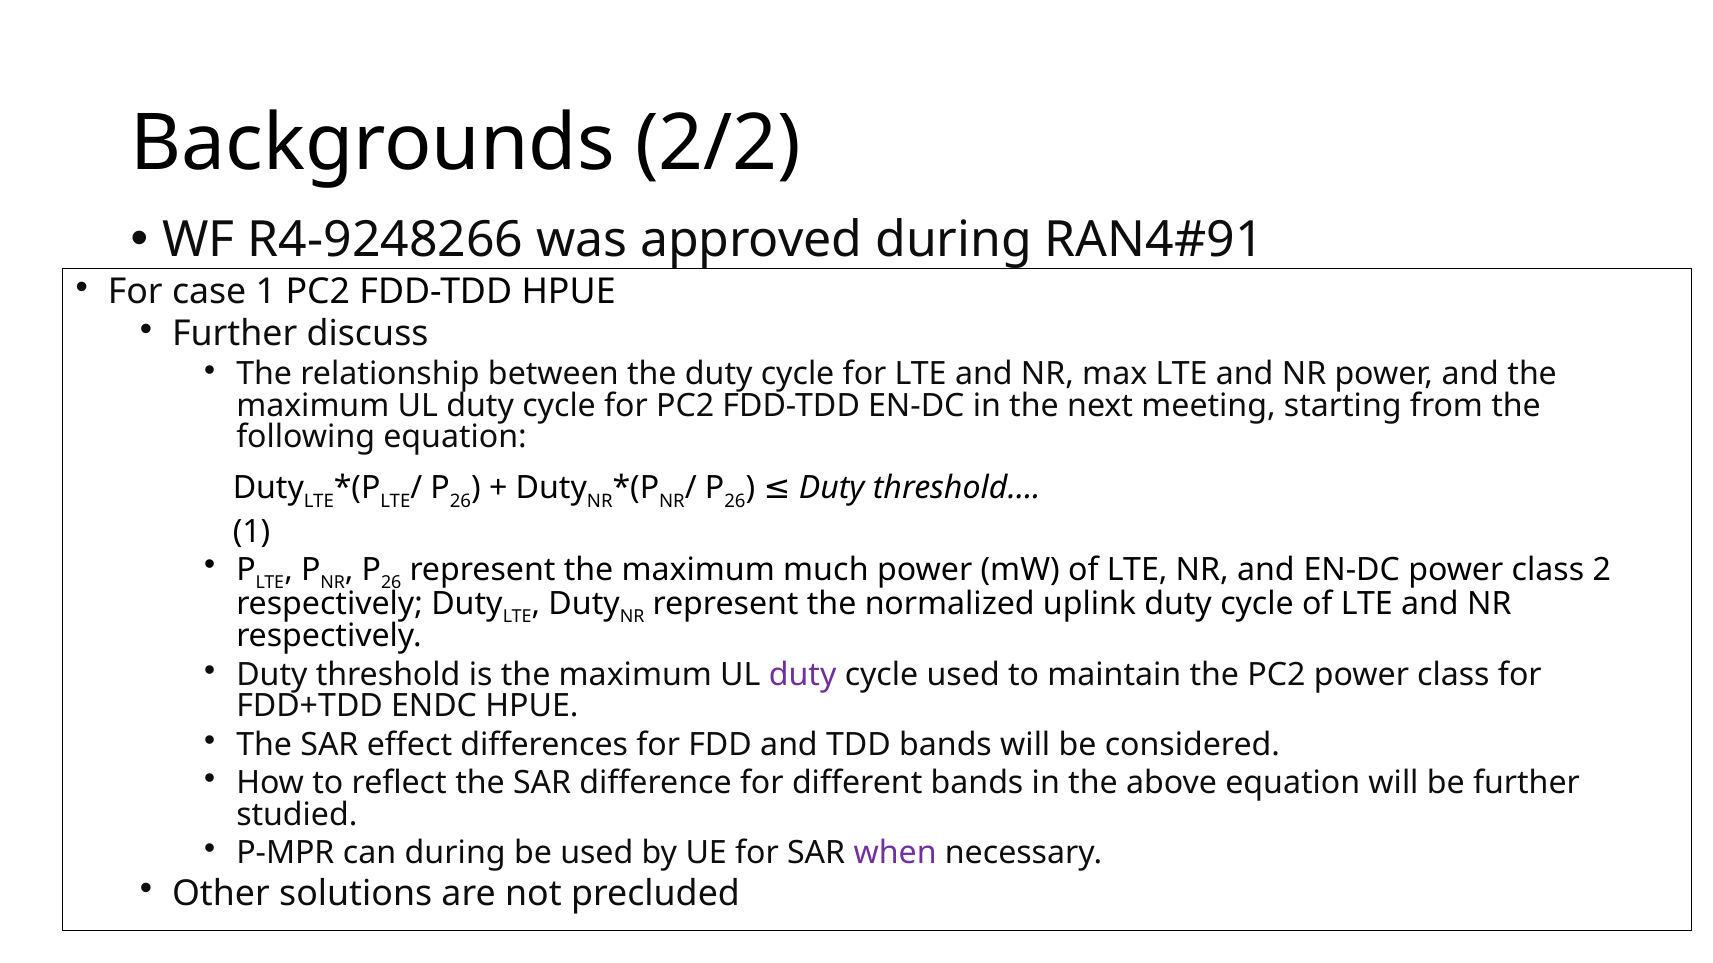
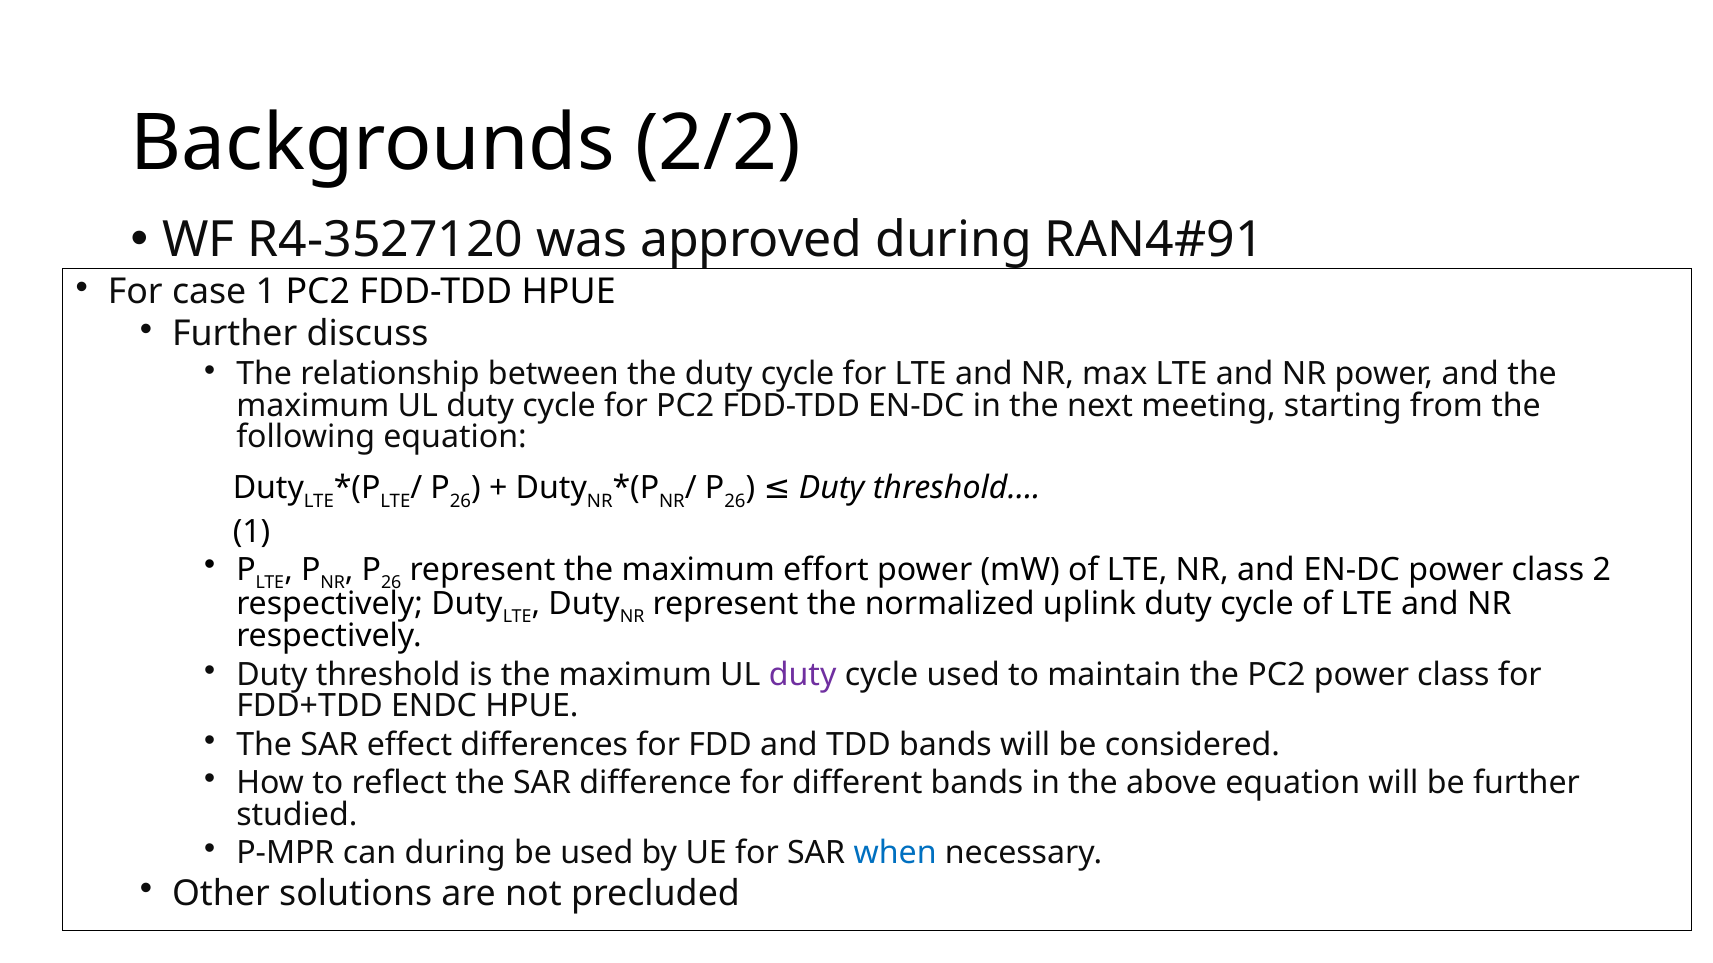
R4-9248266: R4-9248266 -> R4-3527120
much: much -> effort
when colour: purple -> blue
